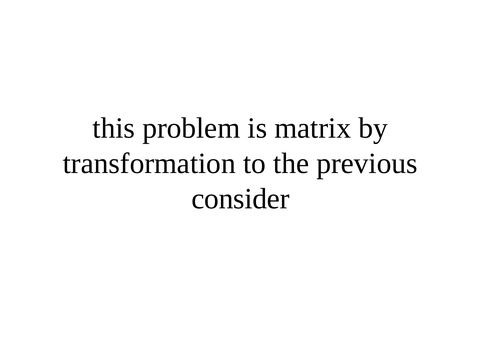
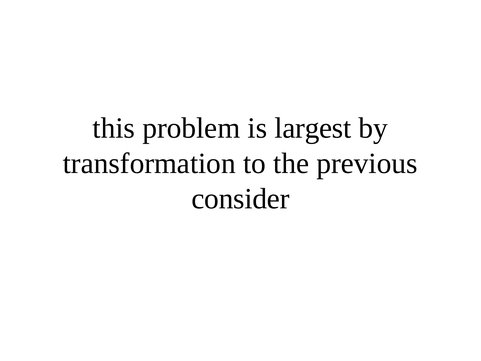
matrix: matrix -> largest
